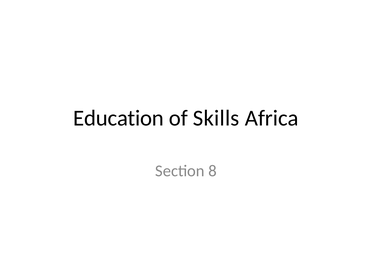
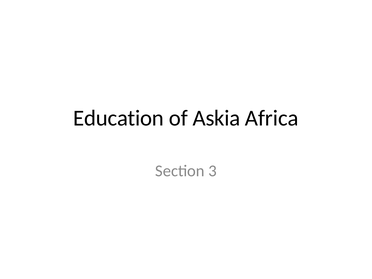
Skills: Skills -> Askia
8: 8 -> 3
